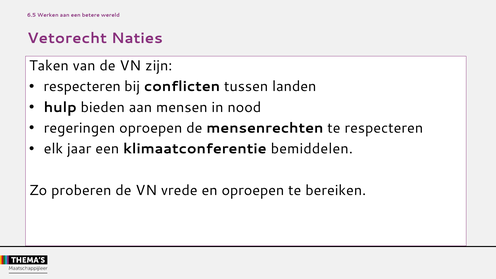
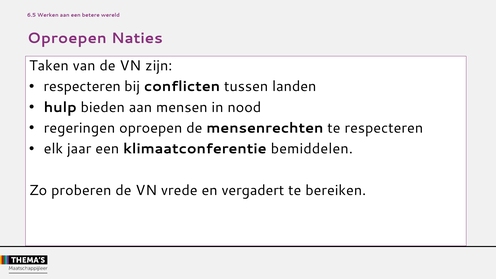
Vetorecht at (67, 38): Vetorecht -> Oproepen
en oproepen: oproepen -> vergadert
